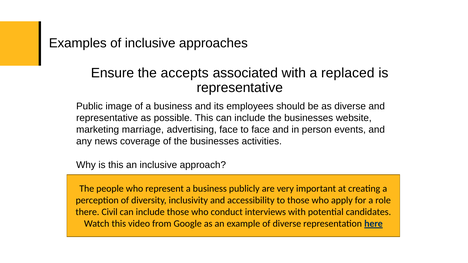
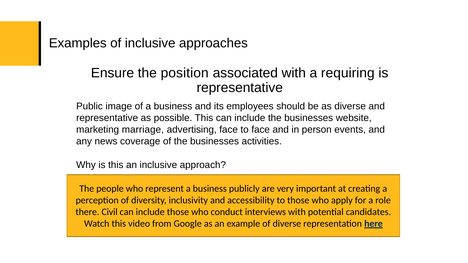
accepts: accepts -> position
replaced: replaced -> requiring
